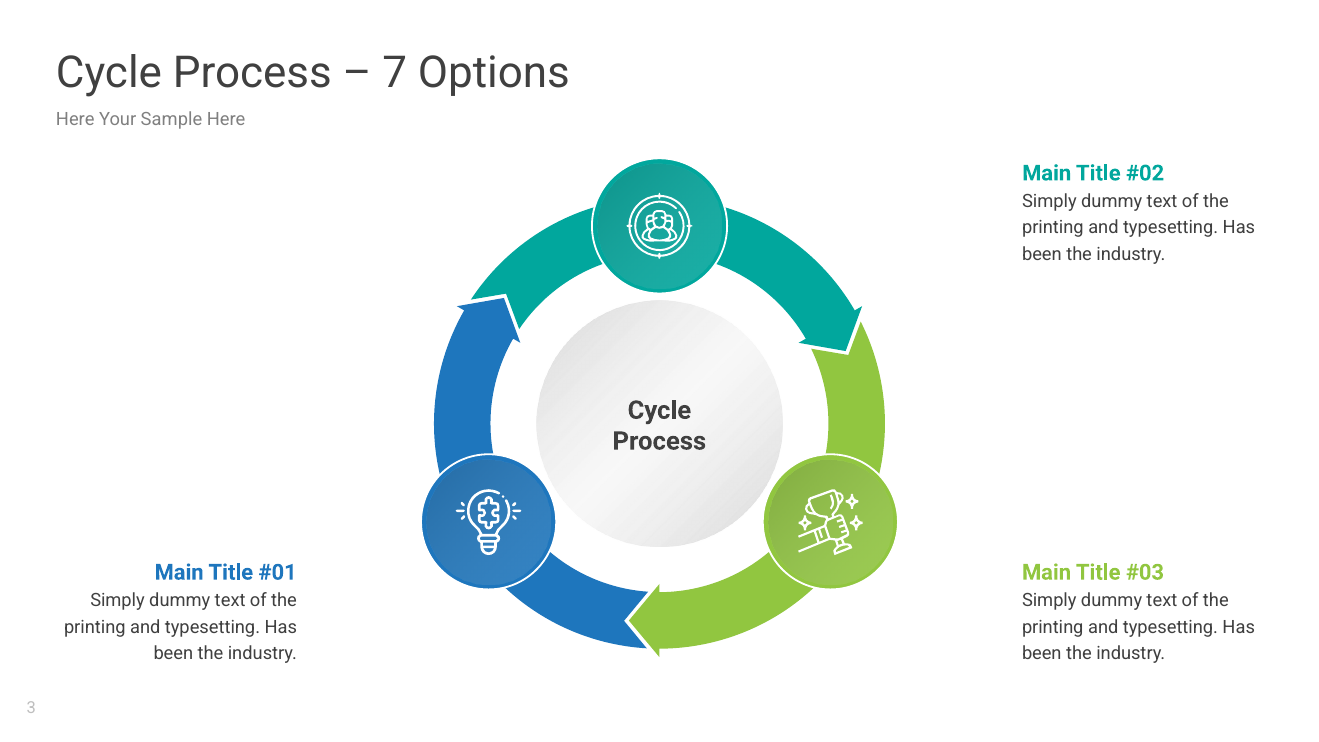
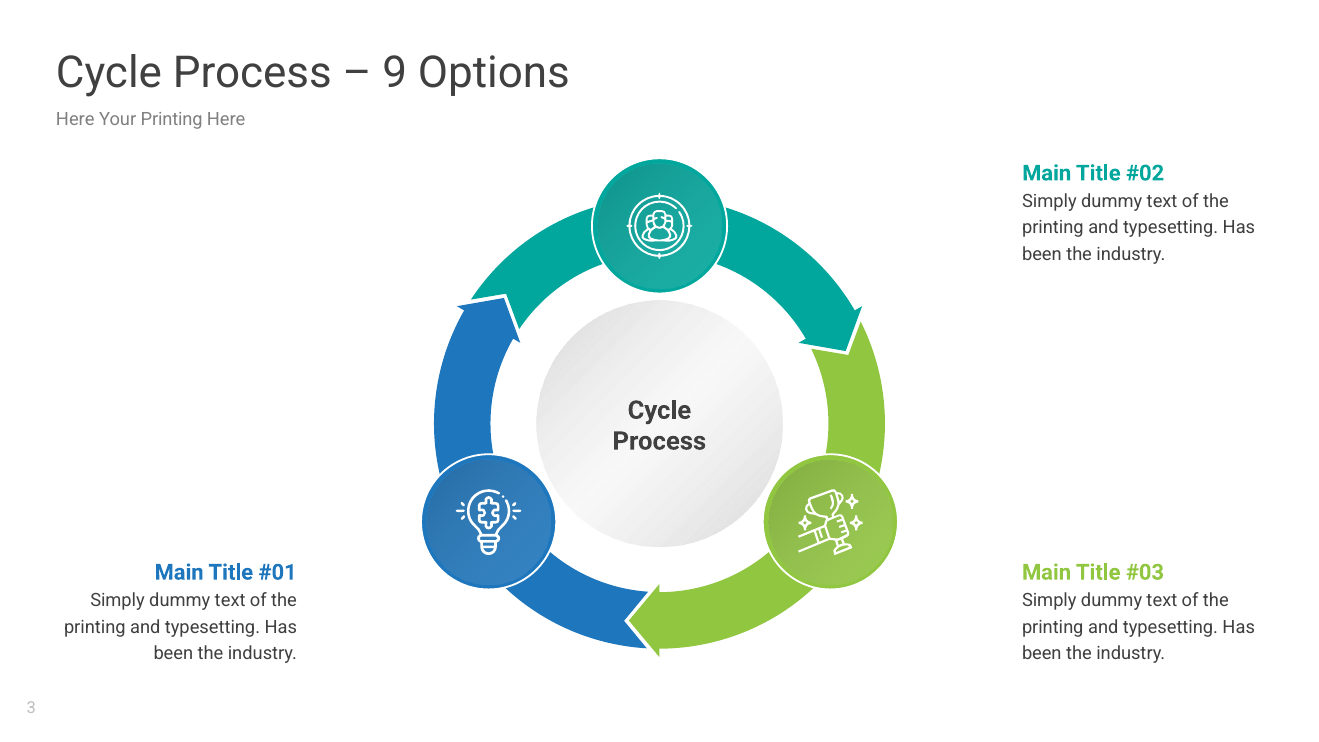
7: 7 -> 9
Your Sample: Sample -> Printing
